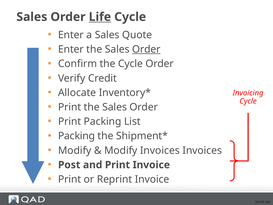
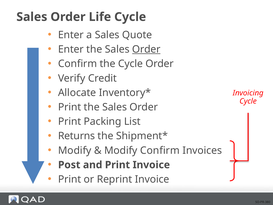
Life underline: present -> none
Packing at (77, 136): Packing -> Returns
Modify Invoices: Invoices -> Confirm
